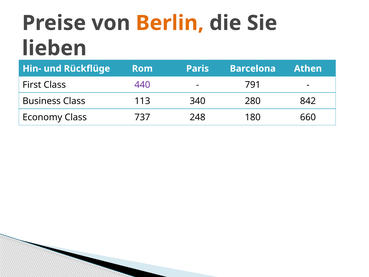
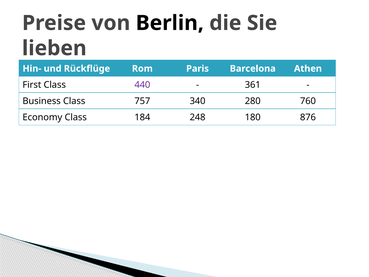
Berlin colour: orange -> black
791: 791 -> 361
113: 113 -> 757
842: 842 -> 760
737: 737 -> 184
660: 660 -> 876
